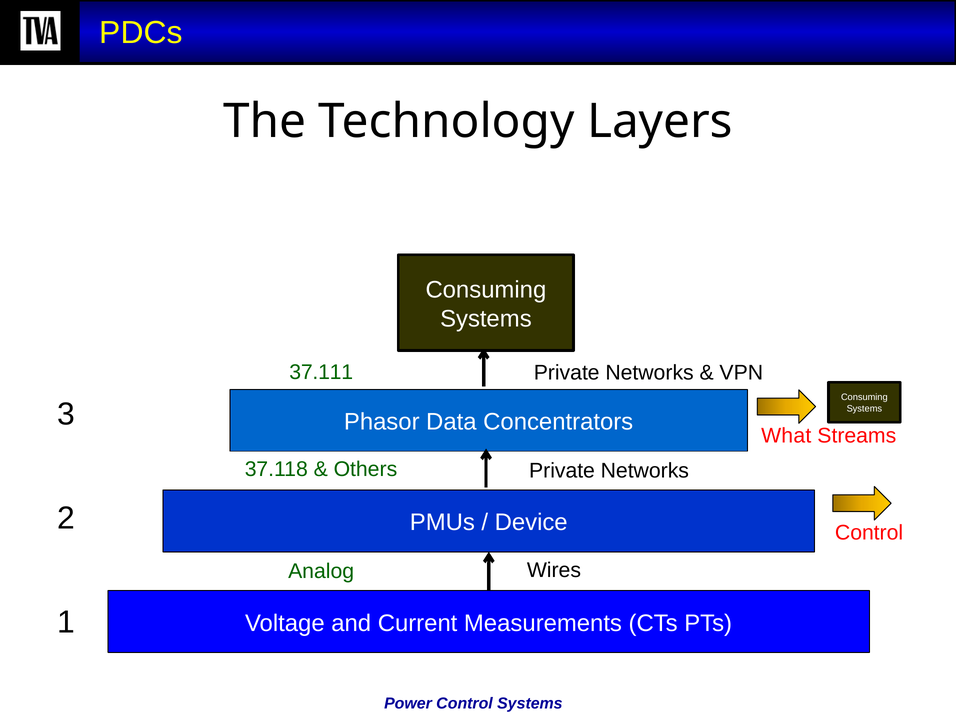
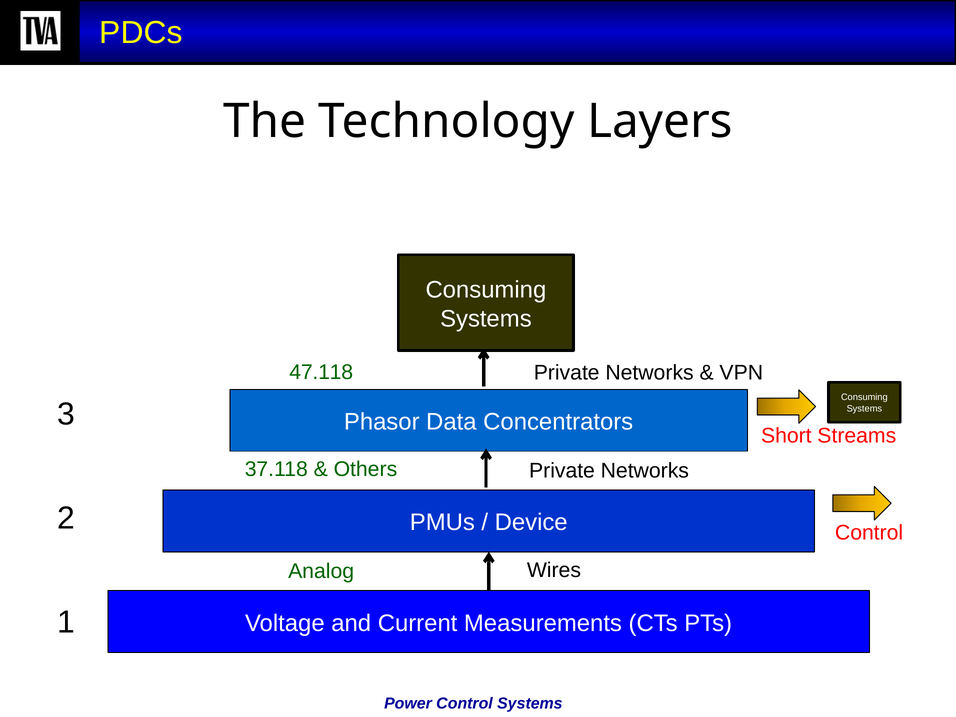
37.111: 37.111 -> 47.118
What: What -> Short
